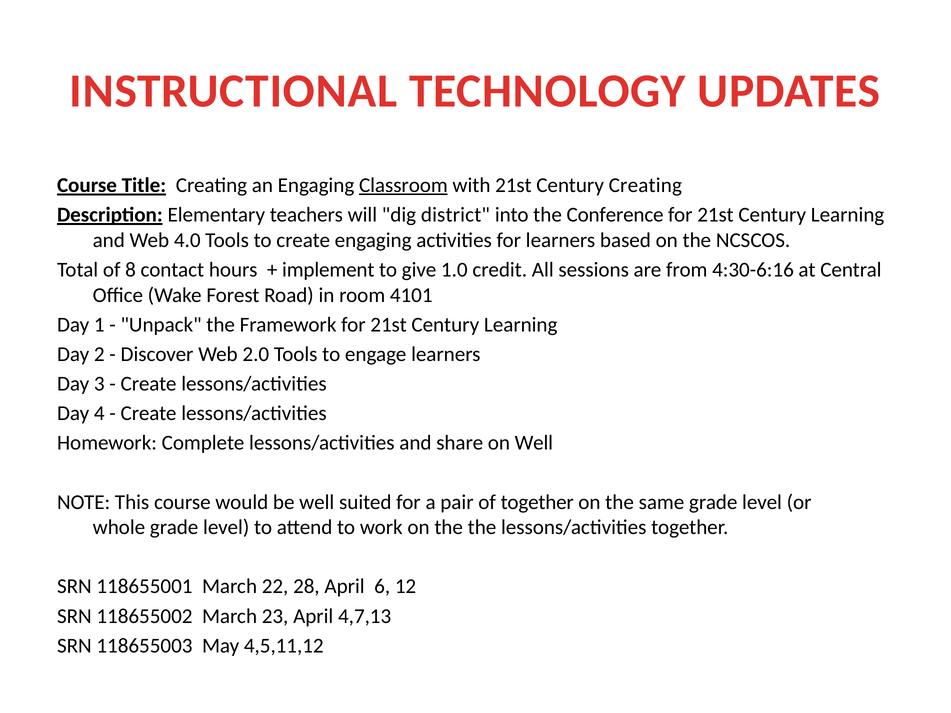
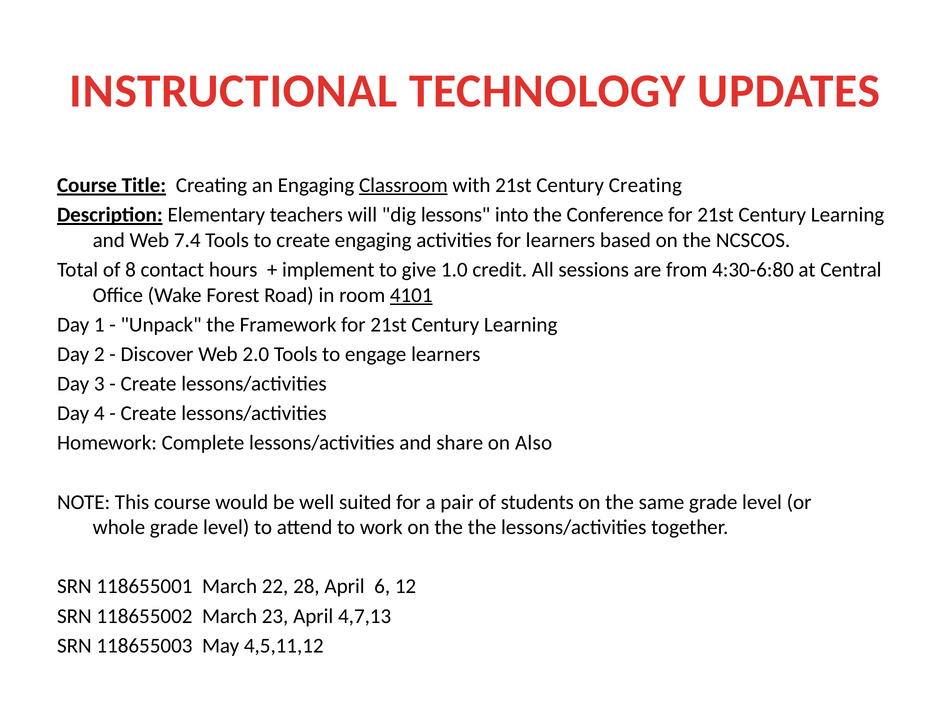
district: district -> lessons
4.0: 4.0 -> 7.4
4:30-6:16: 4:30-6:16 -> 4:30-6:80
4101 underline: none -> present
on Well: Well -> Also
of together: together -> students
